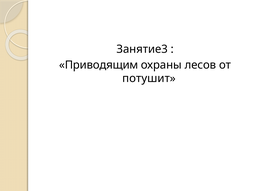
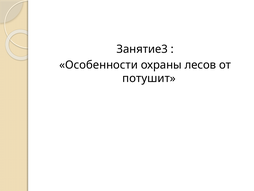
Приводящим: Приводящим -> Особенности
